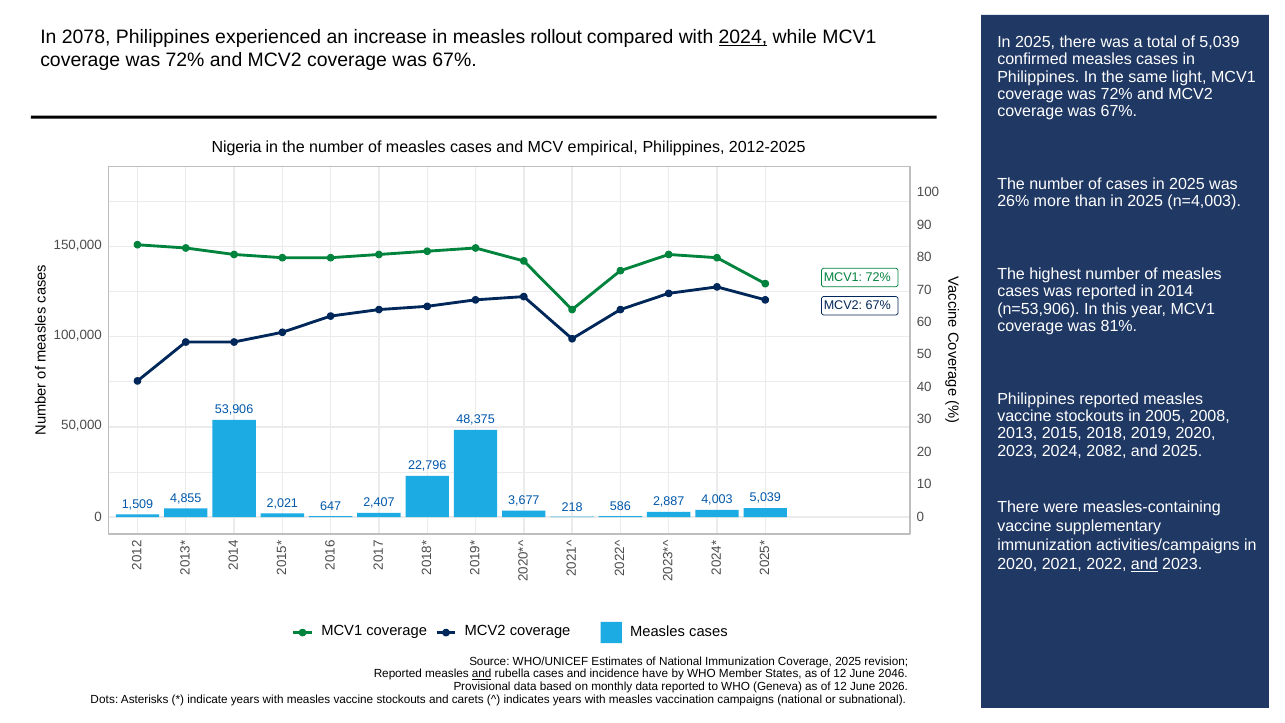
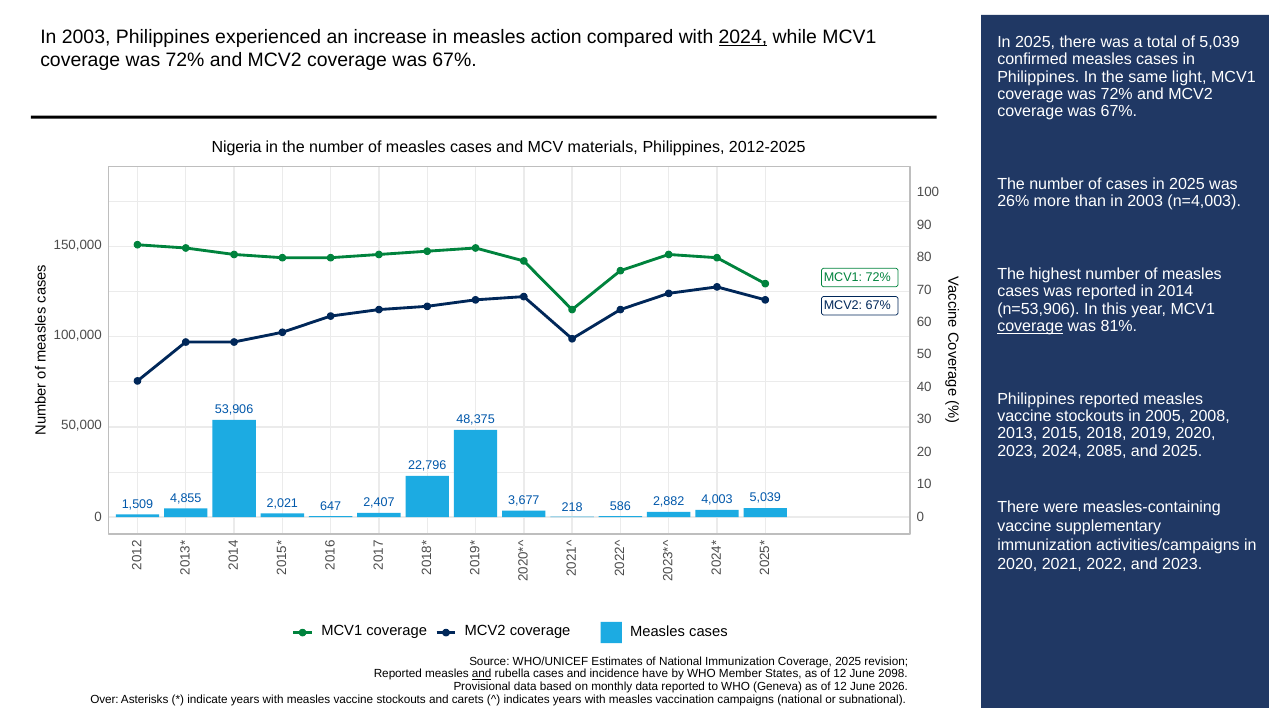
2078 at (86, 37): 2078 -> 2003
rollout: rollout -> action
empirical: empirical -> materials
than in 2025: 2025 -> 2003
coverage at (1030, 326) underline: none -> present
2082: 2082 -> 2085
2,887: 2,887 -> 2,882
and at (1144, 564) underline: present -> none
2046: 2046 -> 2098
Dots: Dots -> Over
